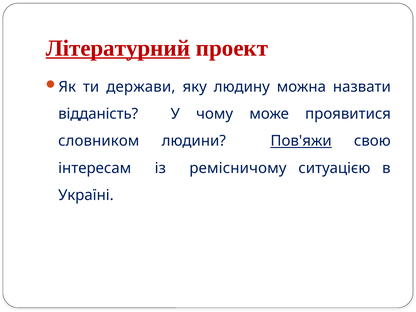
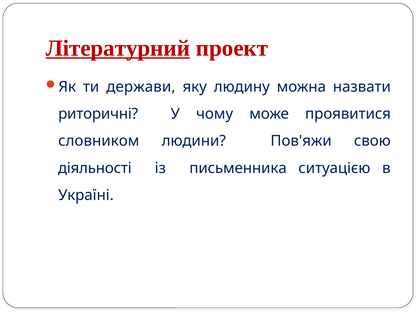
відданість: відданість -> риторичні
Пов'яжи underline: present -> none
інтересам: інтересам -> діяльності
ремісничому: ремісничому -> письменника
